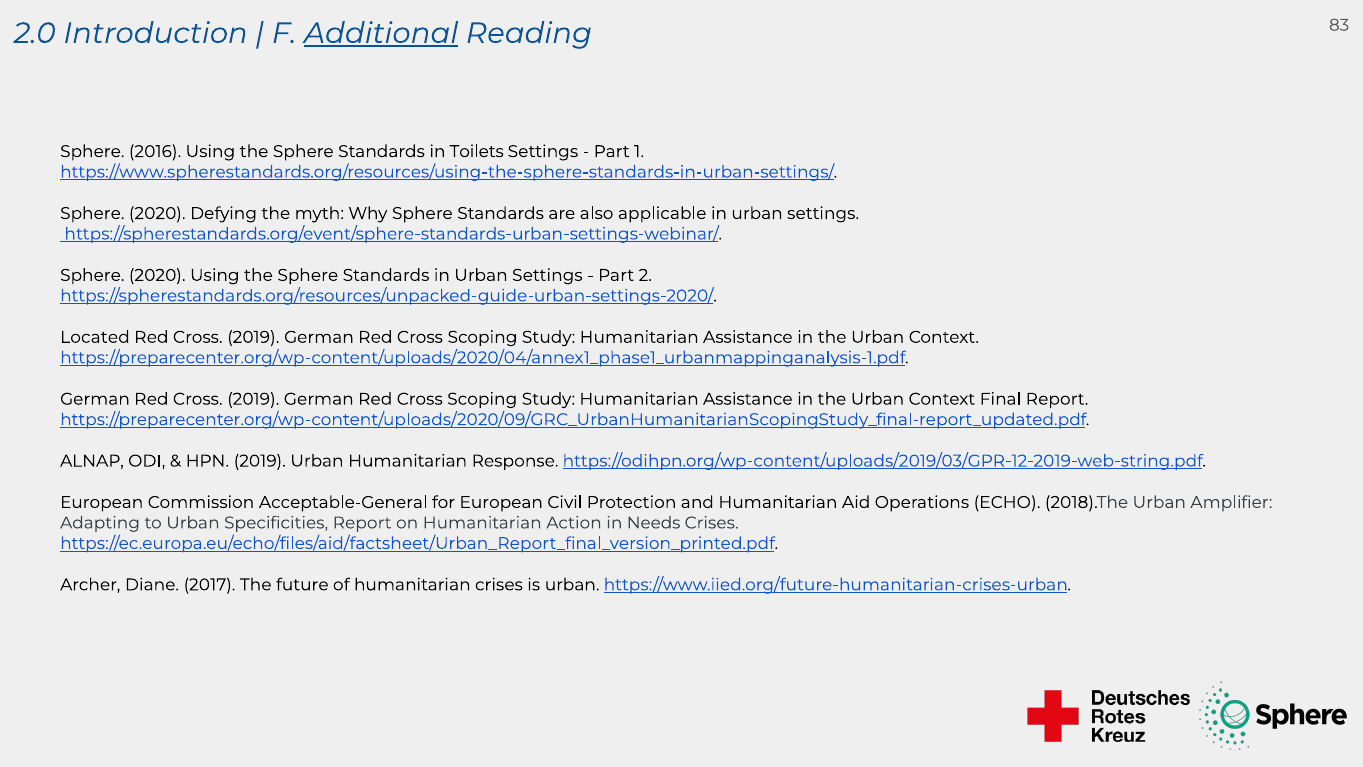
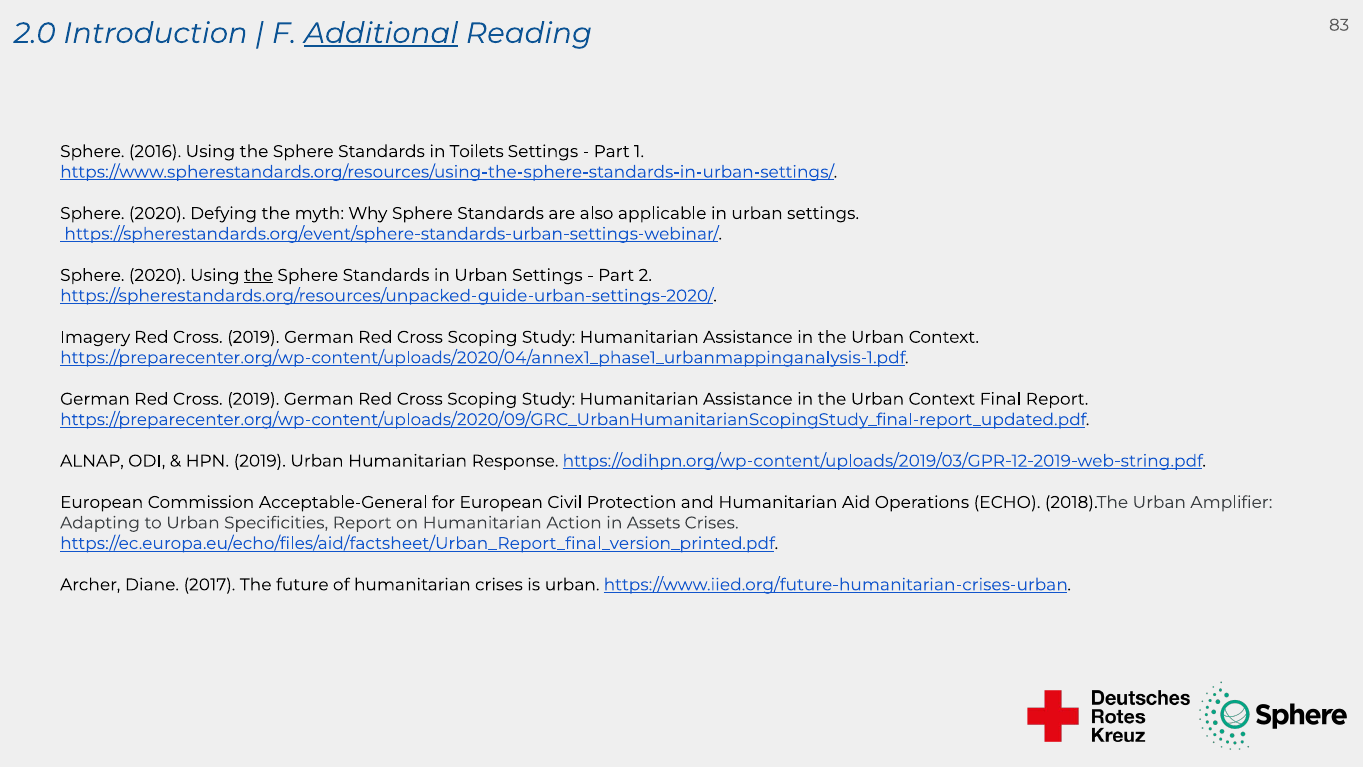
the at (258, 275) underline: none -> present
Located: Located -> Imagery
Needs: Needs -> Assets
